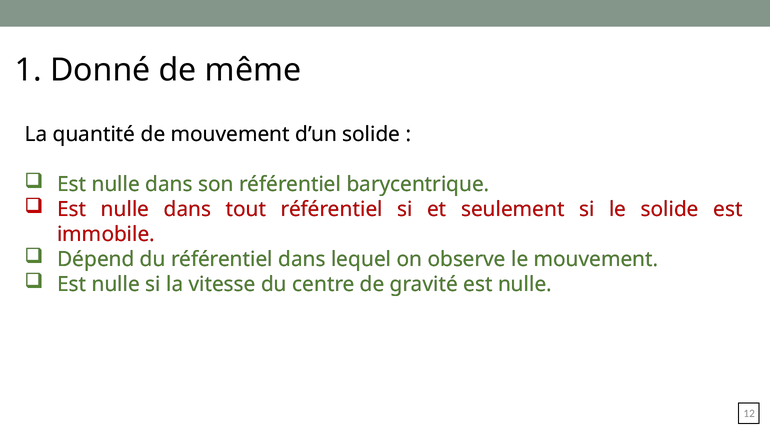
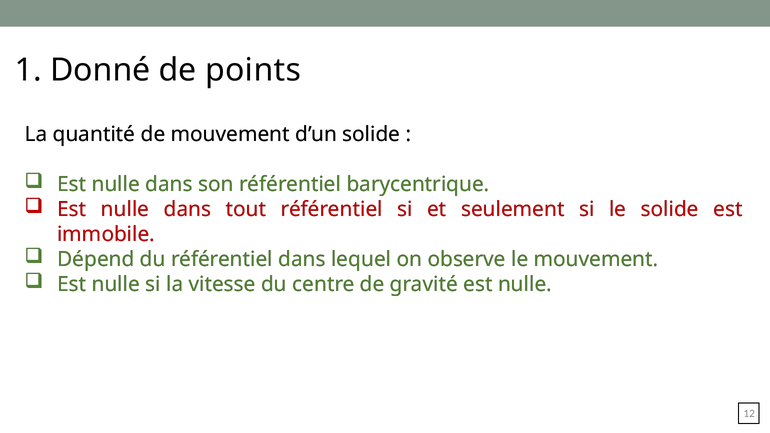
même: même -> points
